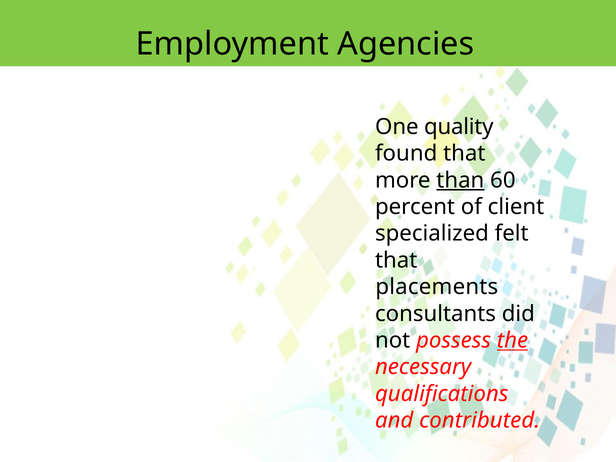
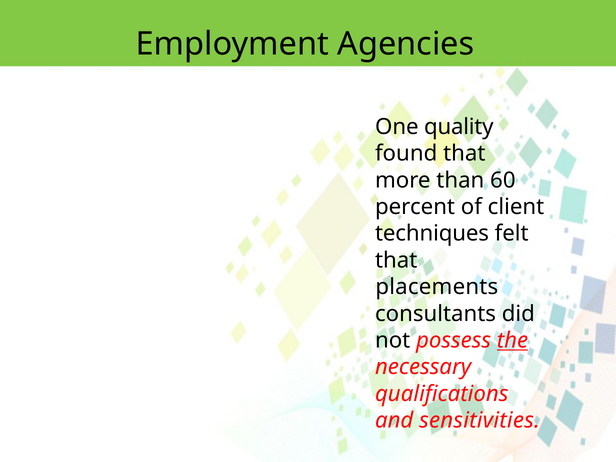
than underline: present -> none
specialized: specialized -> techniques
contributed: contributed -> sensitivities
